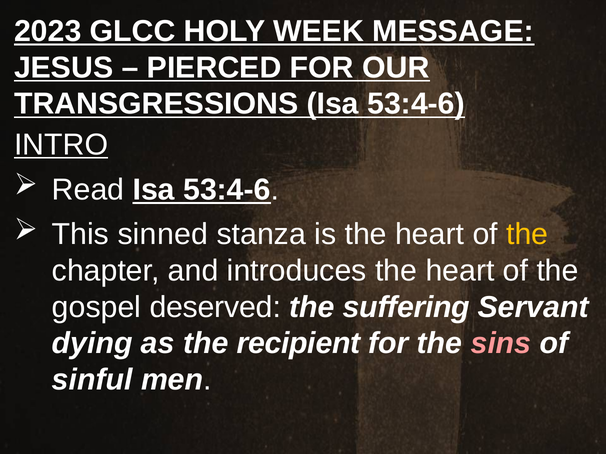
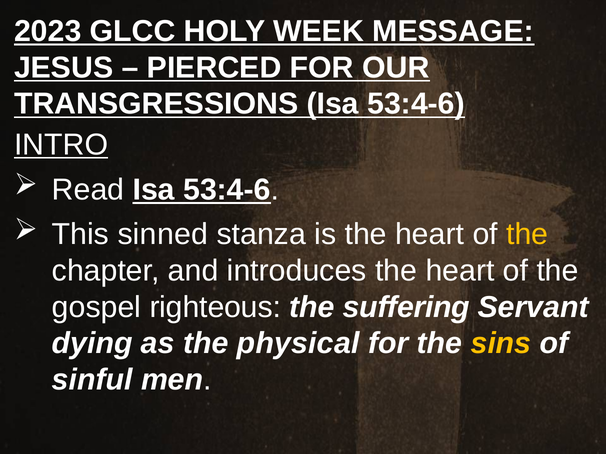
deserved: deserved -> righteous
recipient: recipient -> physical
sins colour: pink -> yellow
